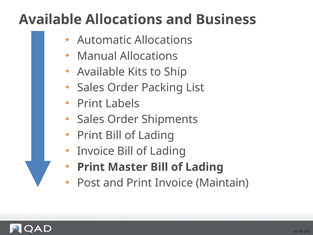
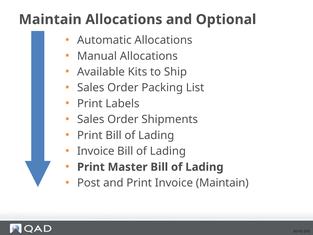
Available at (50, 19): Available -> Maintain
Business: Business -> Optional
